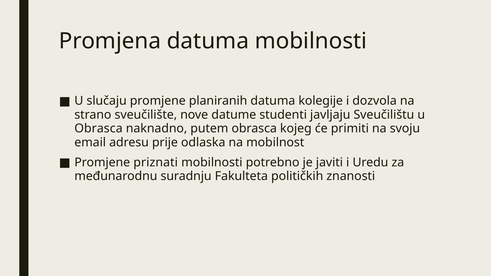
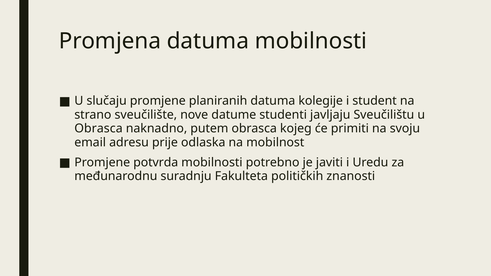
dozvola: dozvola -> student
priznati: priznati -> potvrda
